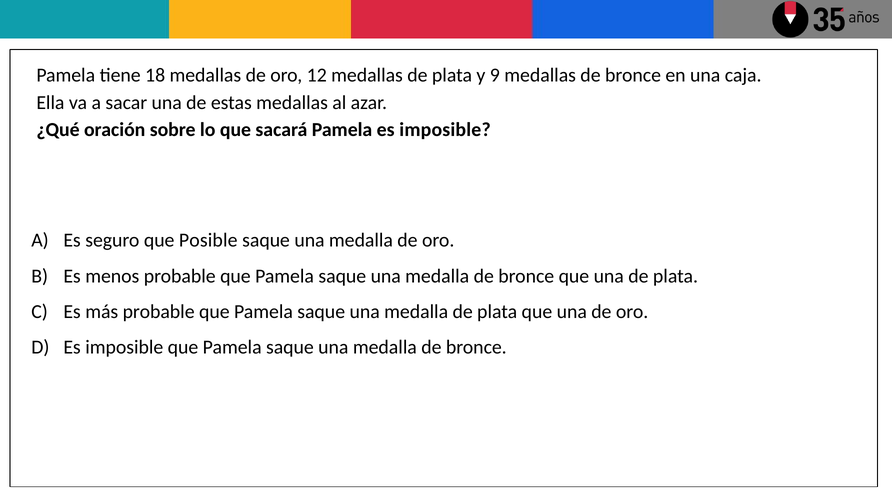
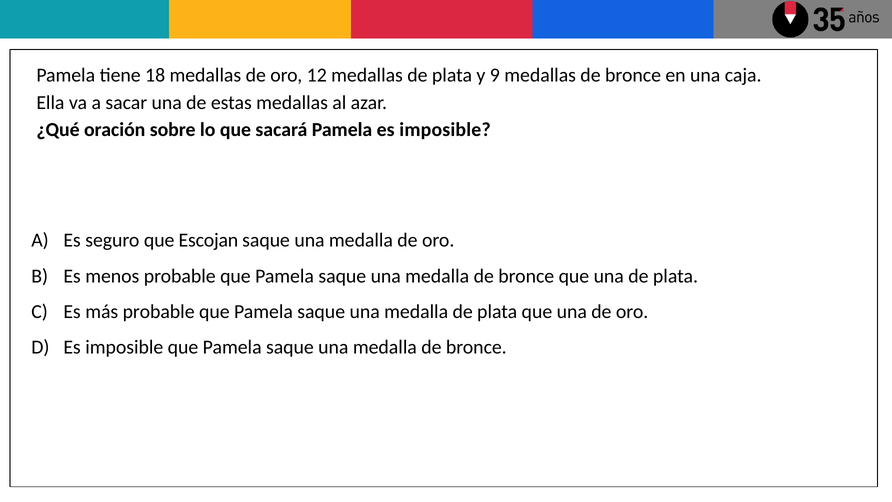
Posible: Posible -> Escojan
